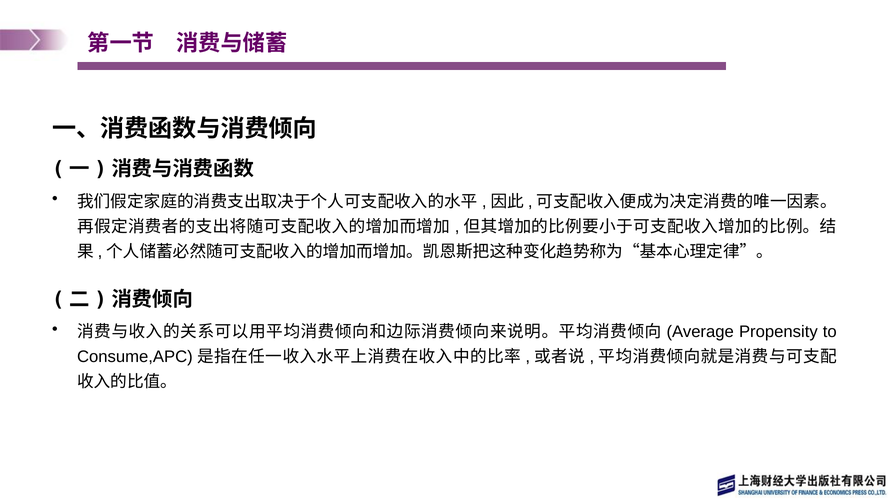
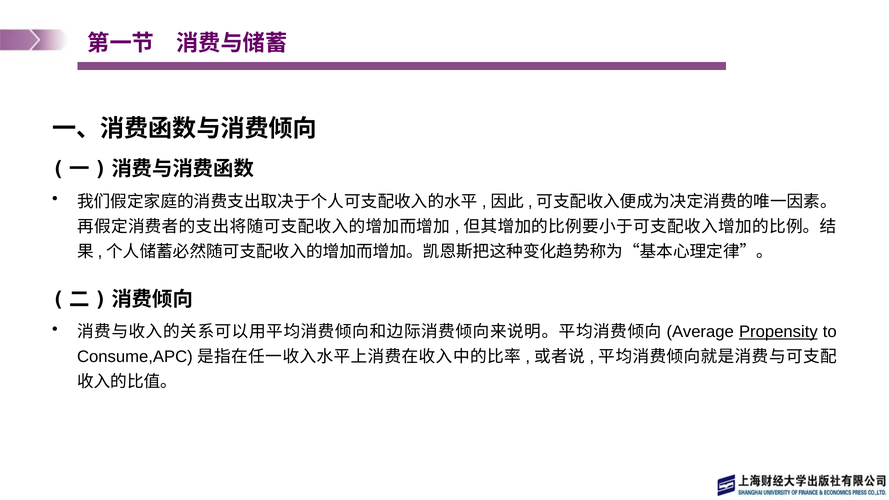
Propensity underline: none -> present
